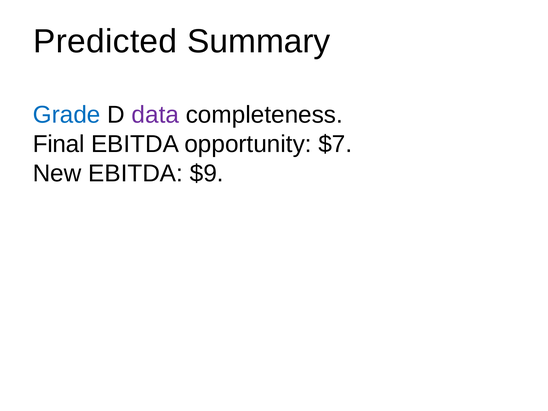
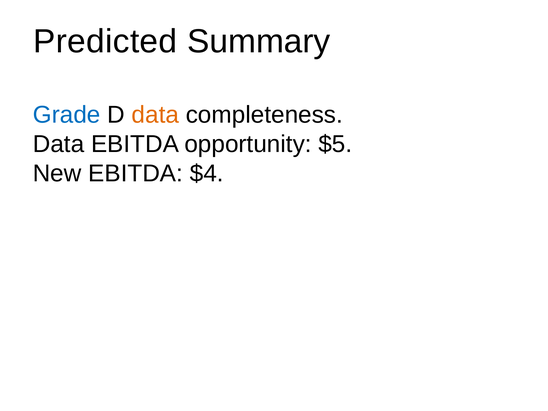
data at (155, 115) colour: purple -> orange
Final at (59, 144): Final -> Data
$7: $7 -> $5
$9: $9 -> $4
